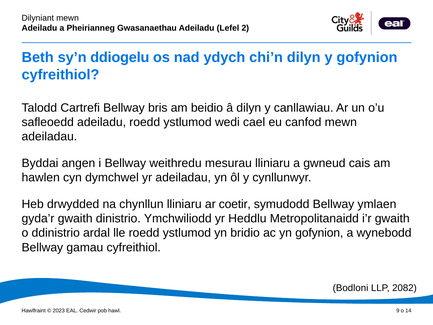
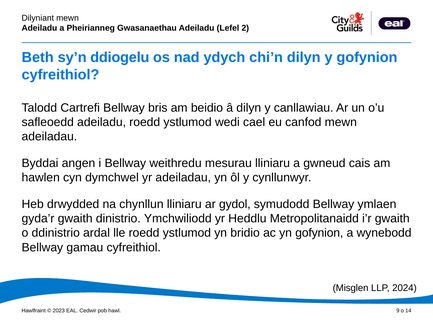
coetir: coetir -> gydol
Bodloni: Bodloni -> Misglen
2082: 2082 -> 2024
